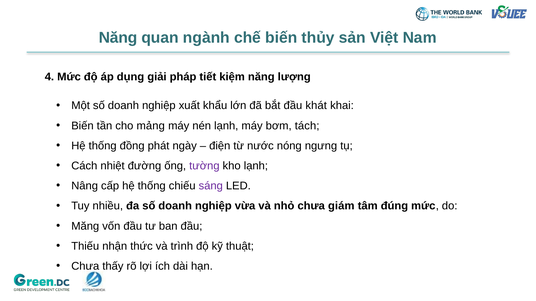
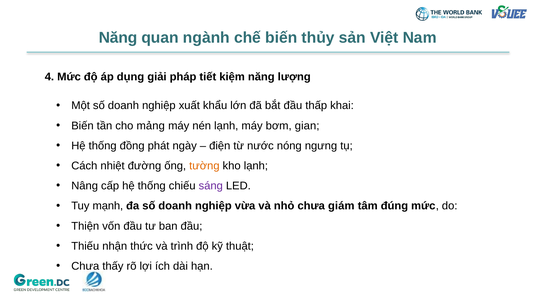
khát: khát -> thấp
tách: tách -> gian
tường colour: purple -> orange
nhiều: nhiều -> mạnh
Măng: Măng -> Thiện
